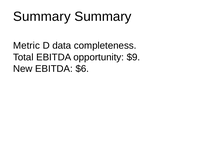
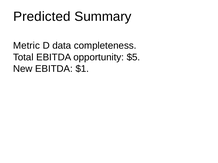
Summary at (42, 17): Summary -> Predicted
$9: $9 -> $5
$6: $6 -> $1
